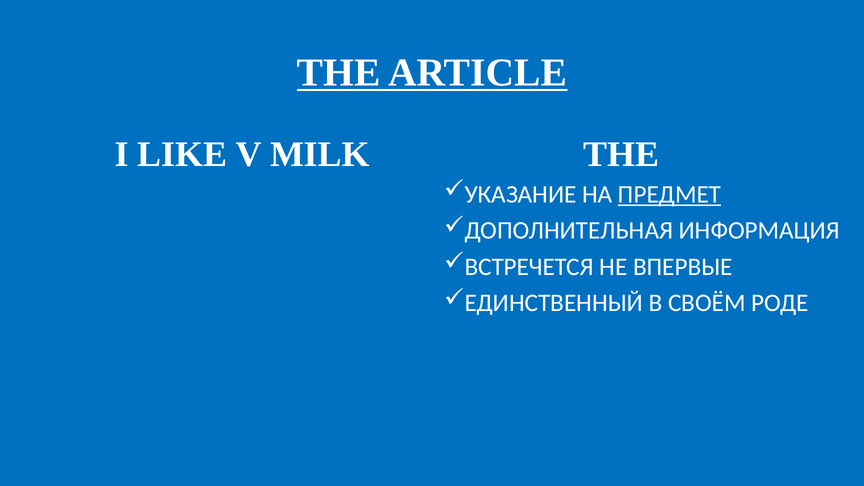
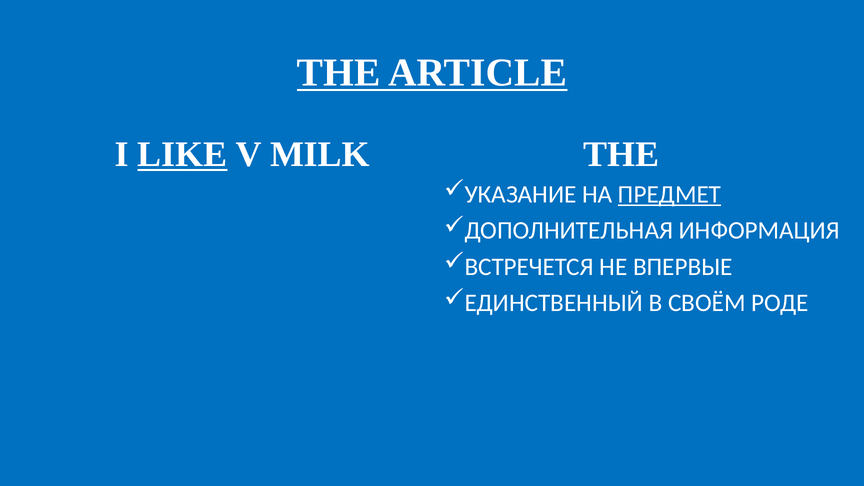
LIKE underline: none -> present
